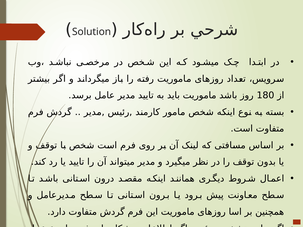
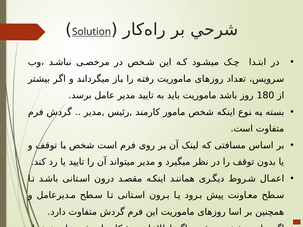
Solution underline: none -> present
